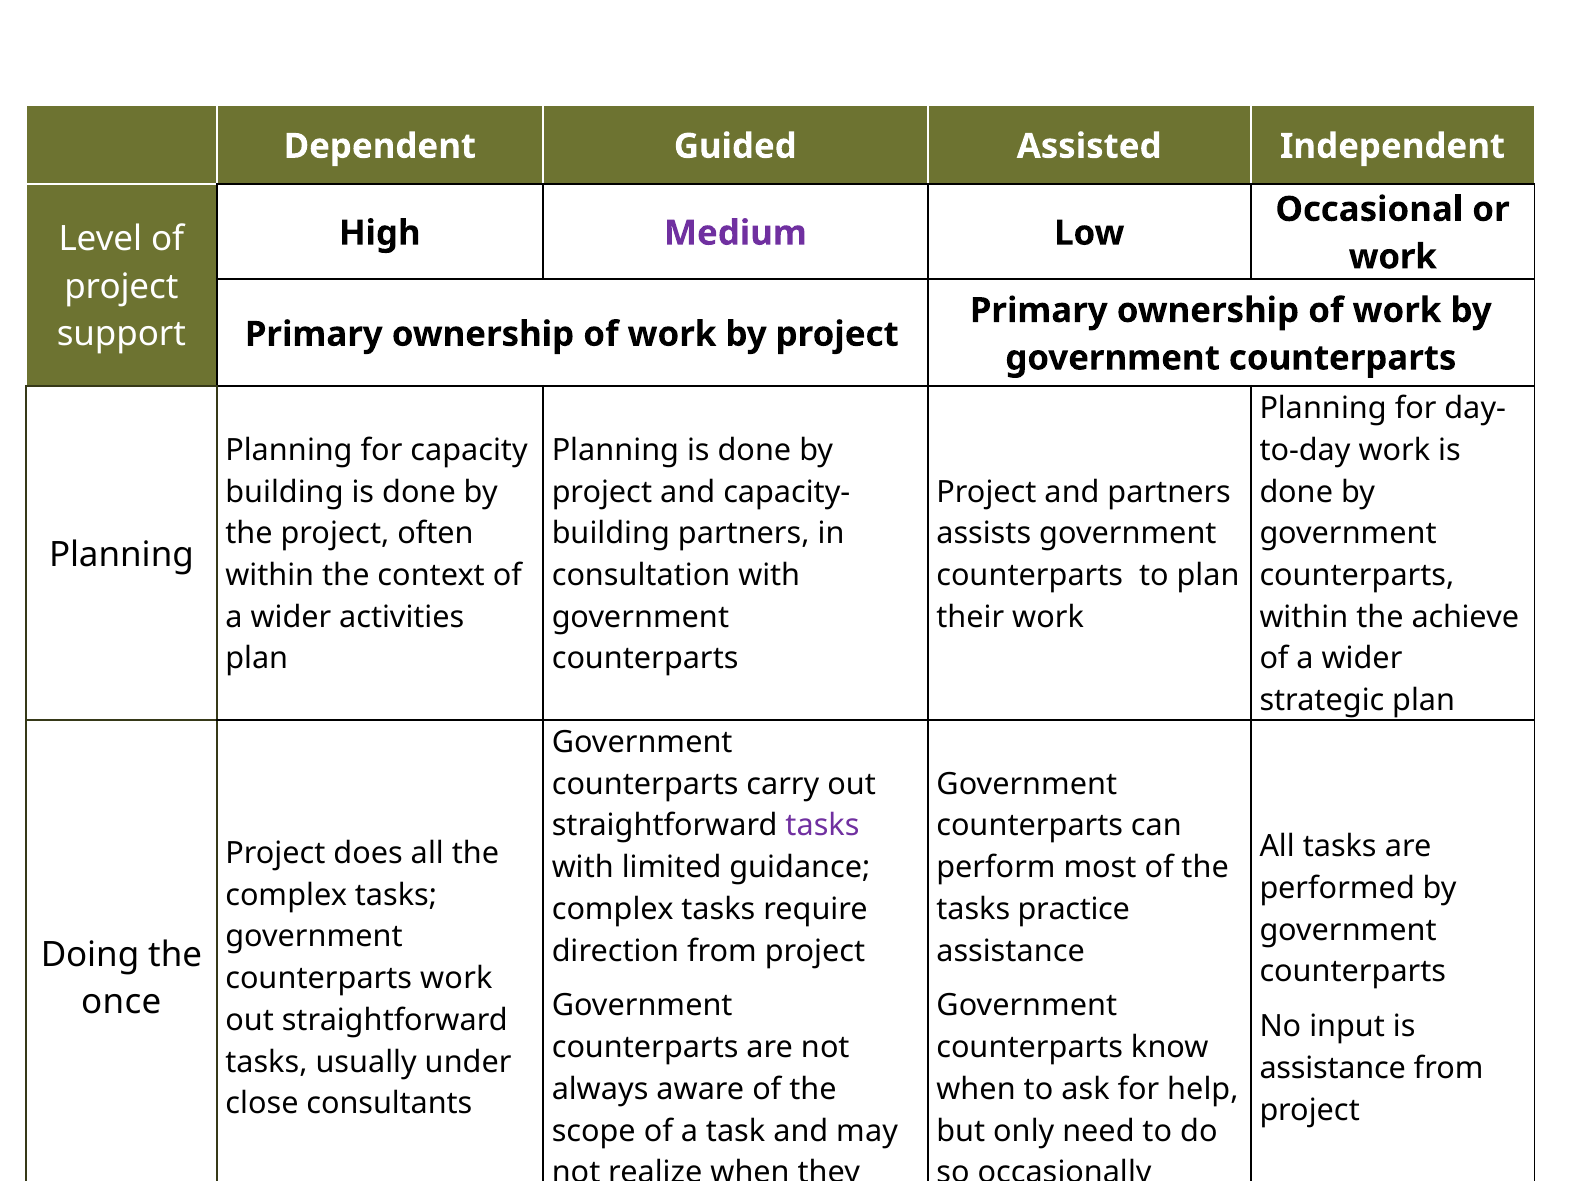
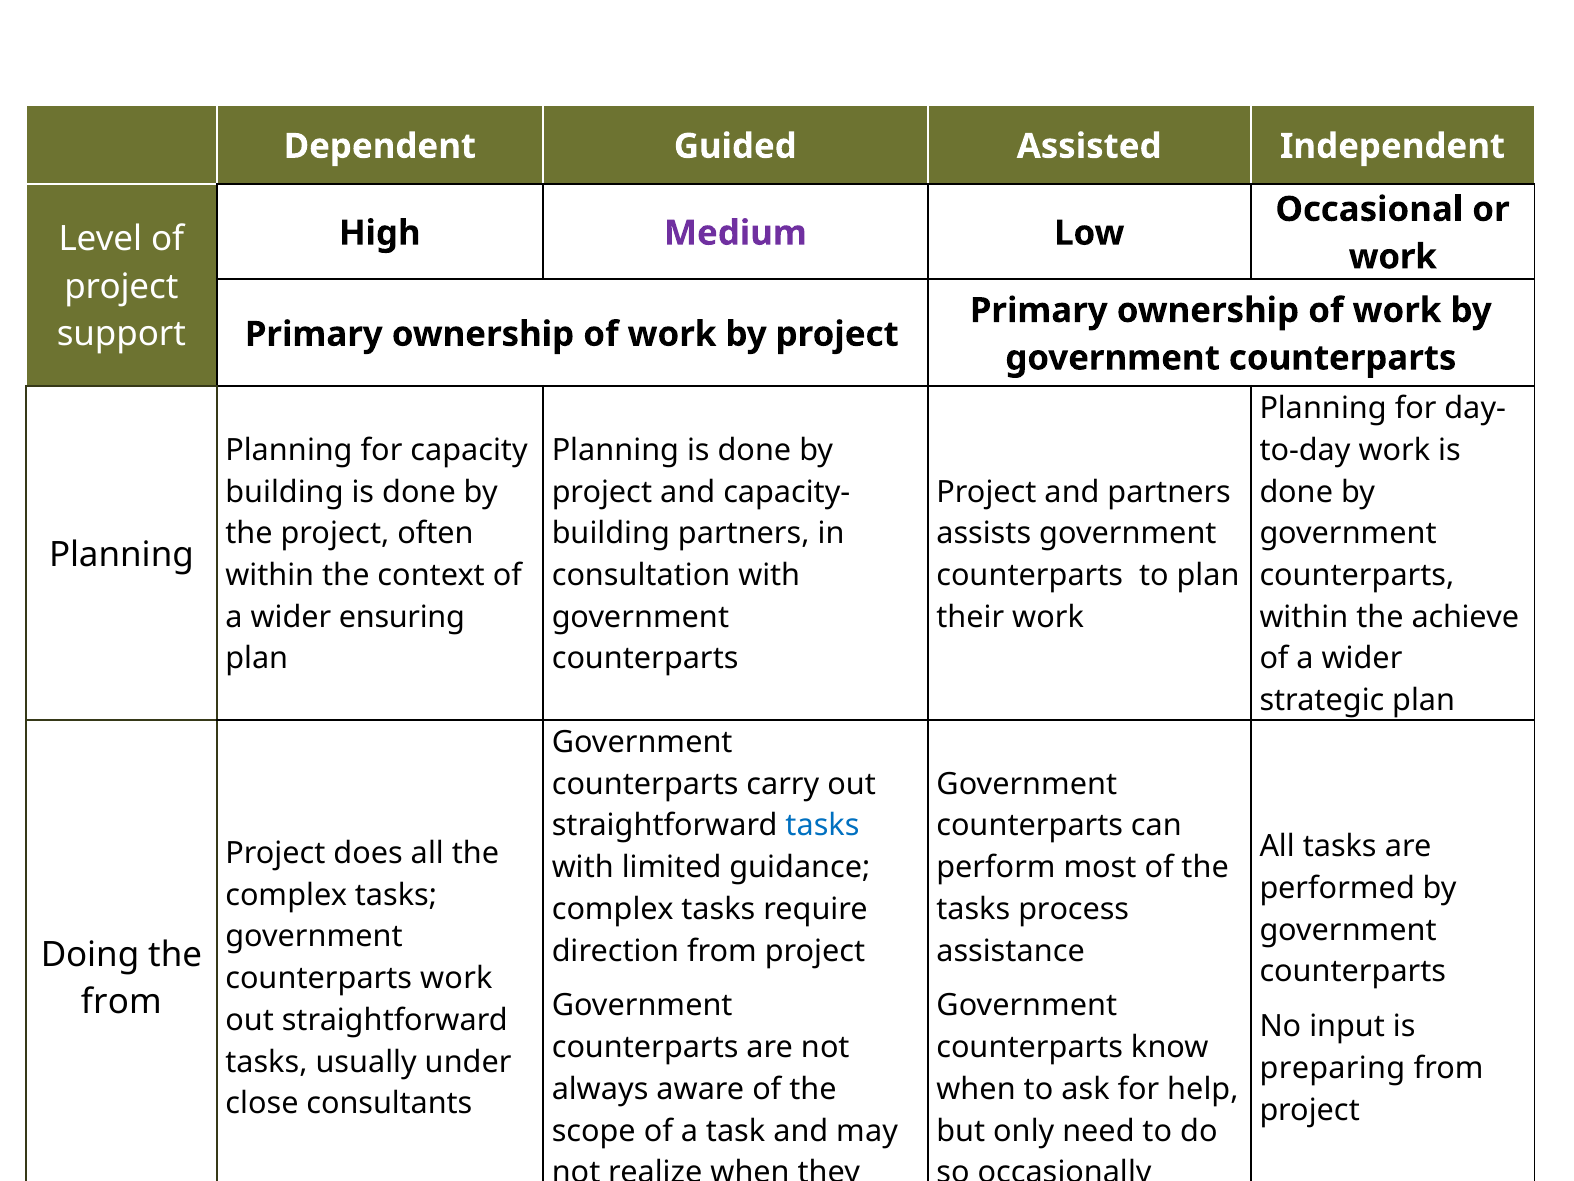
activities: activities -> ensuring
tasks at (822, 825) colour: purple -> blue
practice: practice -> process
once at (121, 1002): once -> from
assistance at (1333, 1068): assistance -> preparing
